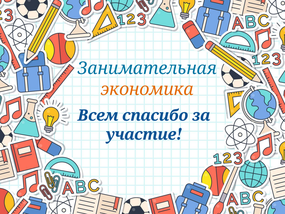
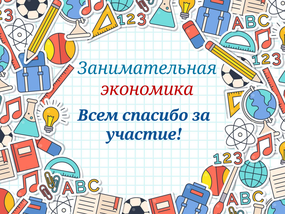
экономика colour: orange -> red
